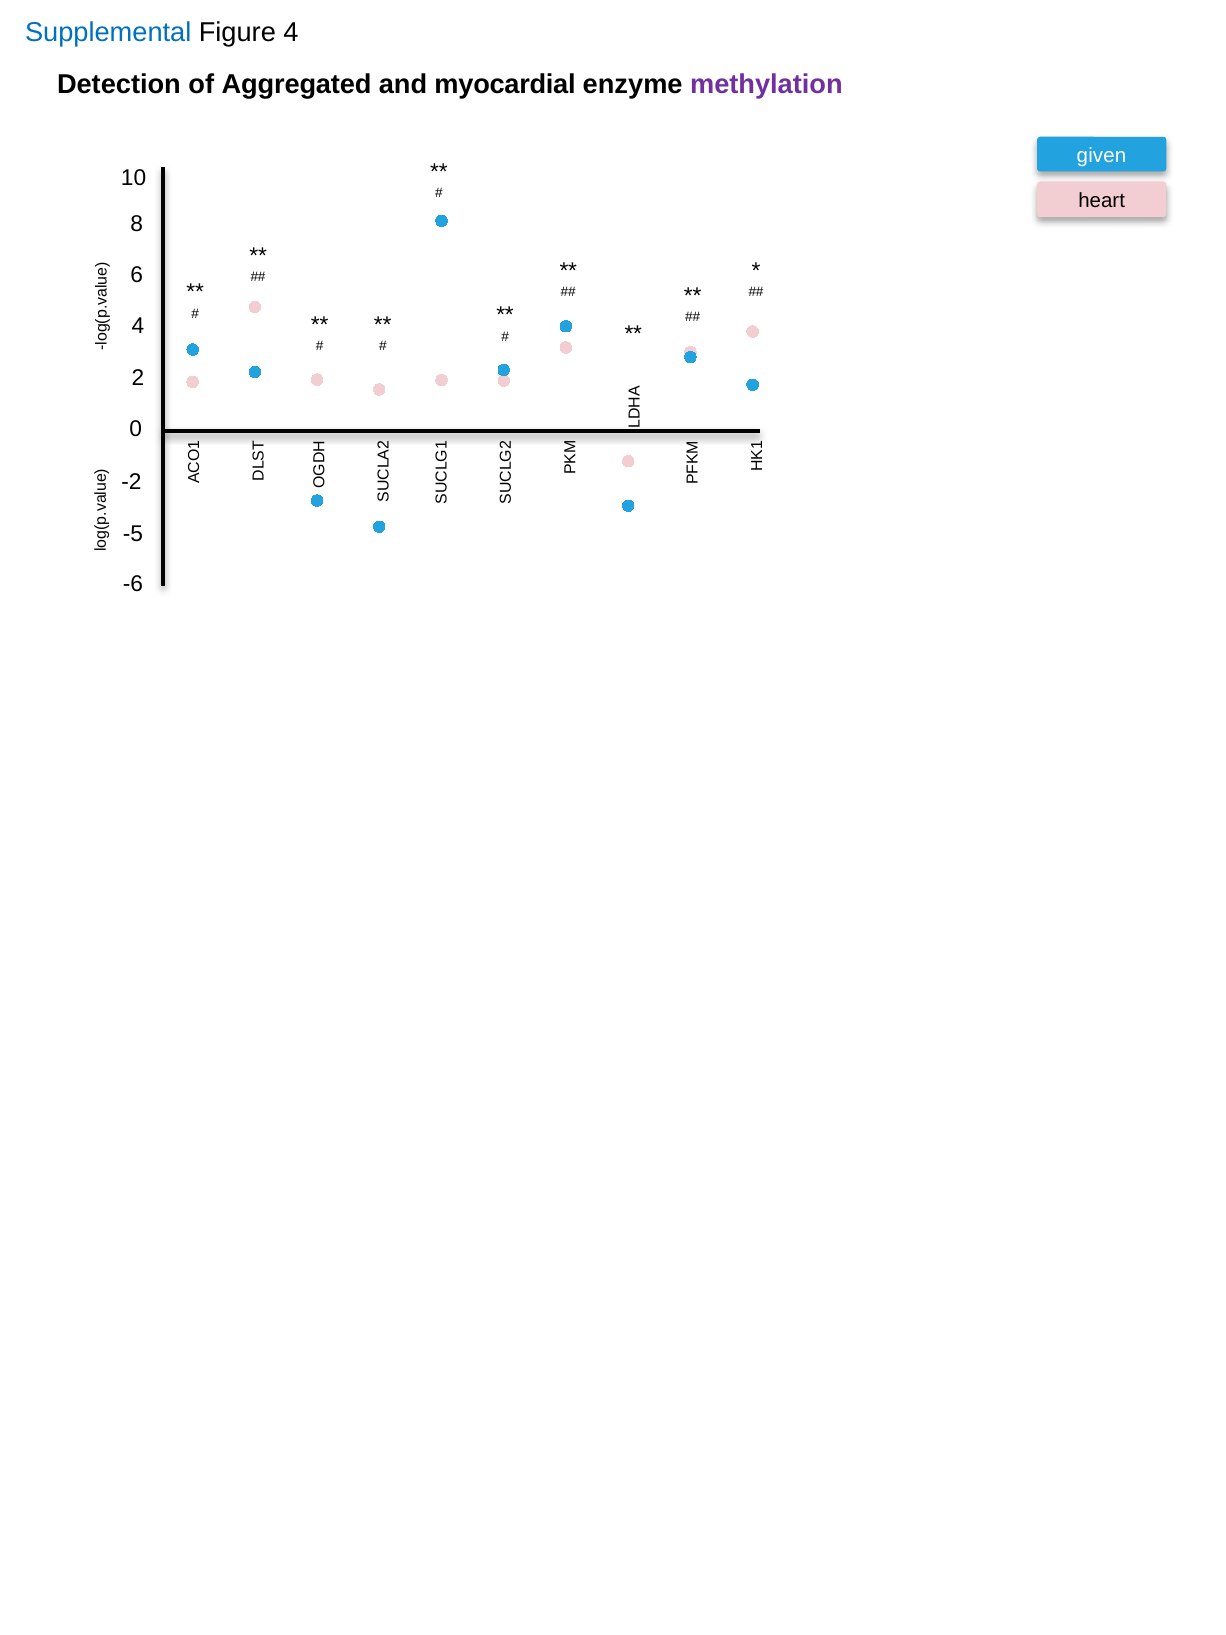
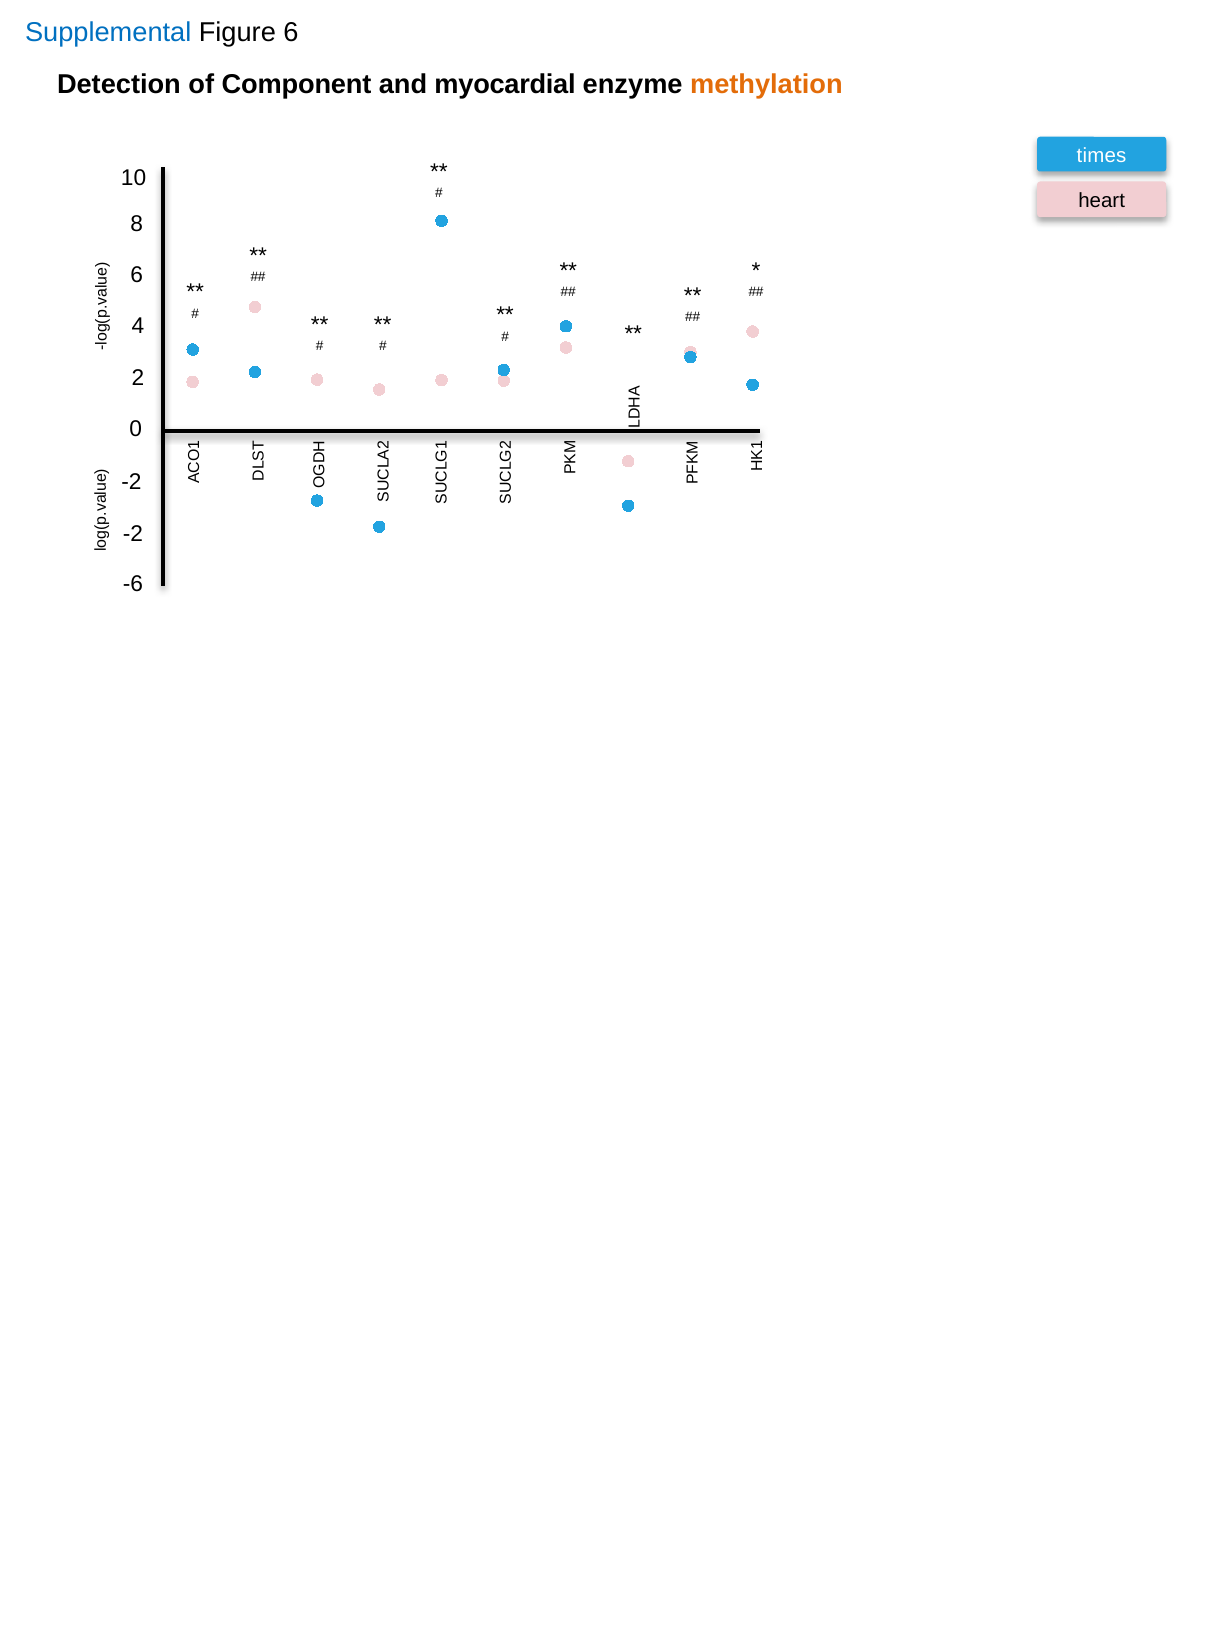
Figure 4: 4 -> 6
Aggregated: Aggregated -> Component
methylation colour: purple -> orange
given: given -> times
-5 at (133, 534): -5 -> -2
